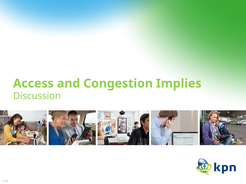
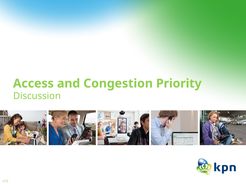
Implies: Implies -> Priority
